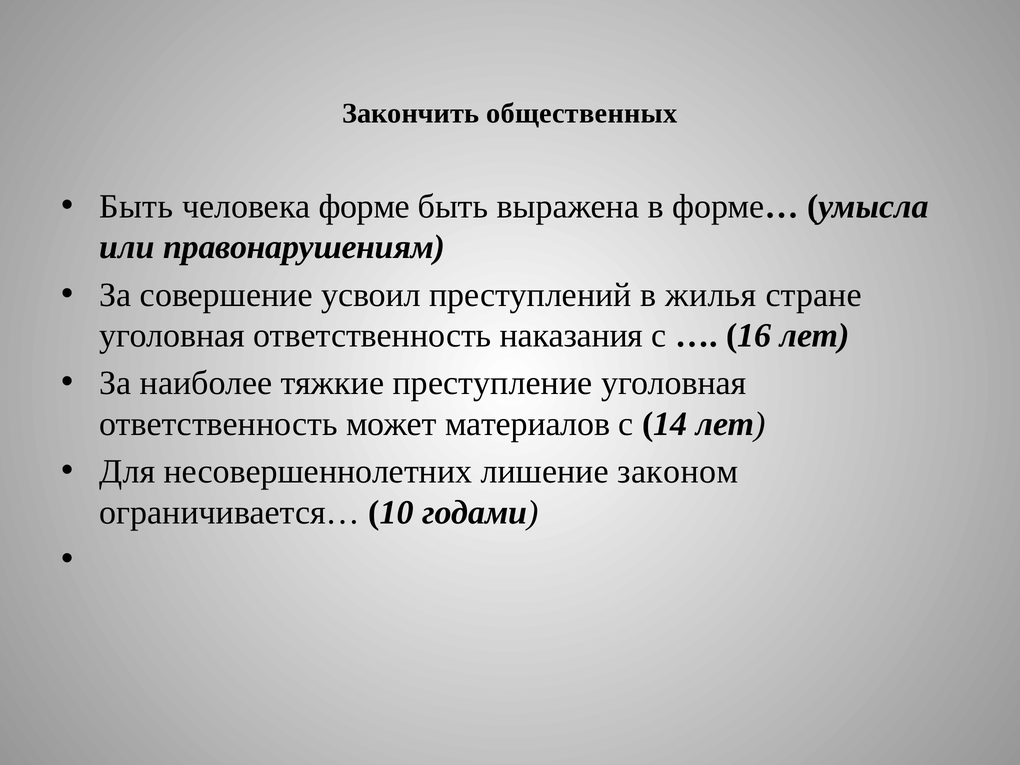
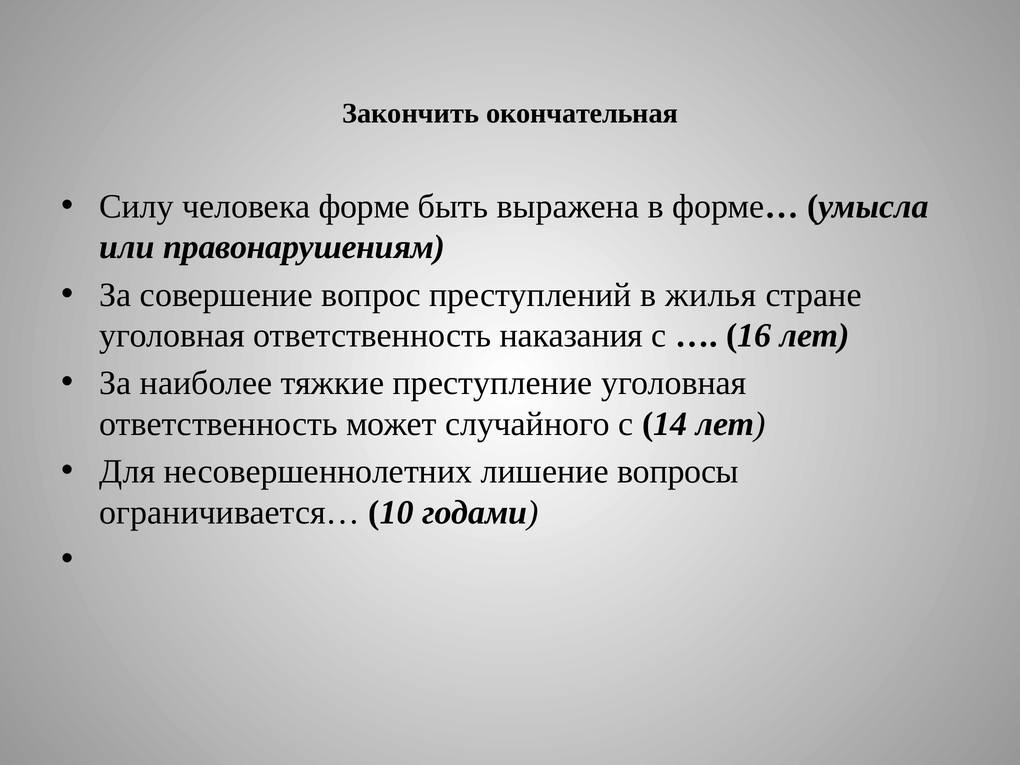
общественных: общественных -> окончательная
Быть at (136, 206): Быть -> Силу
усвоил: усвоил -> вопрос
материалов: материалов -> случайного
законом: законом -> вопросы
